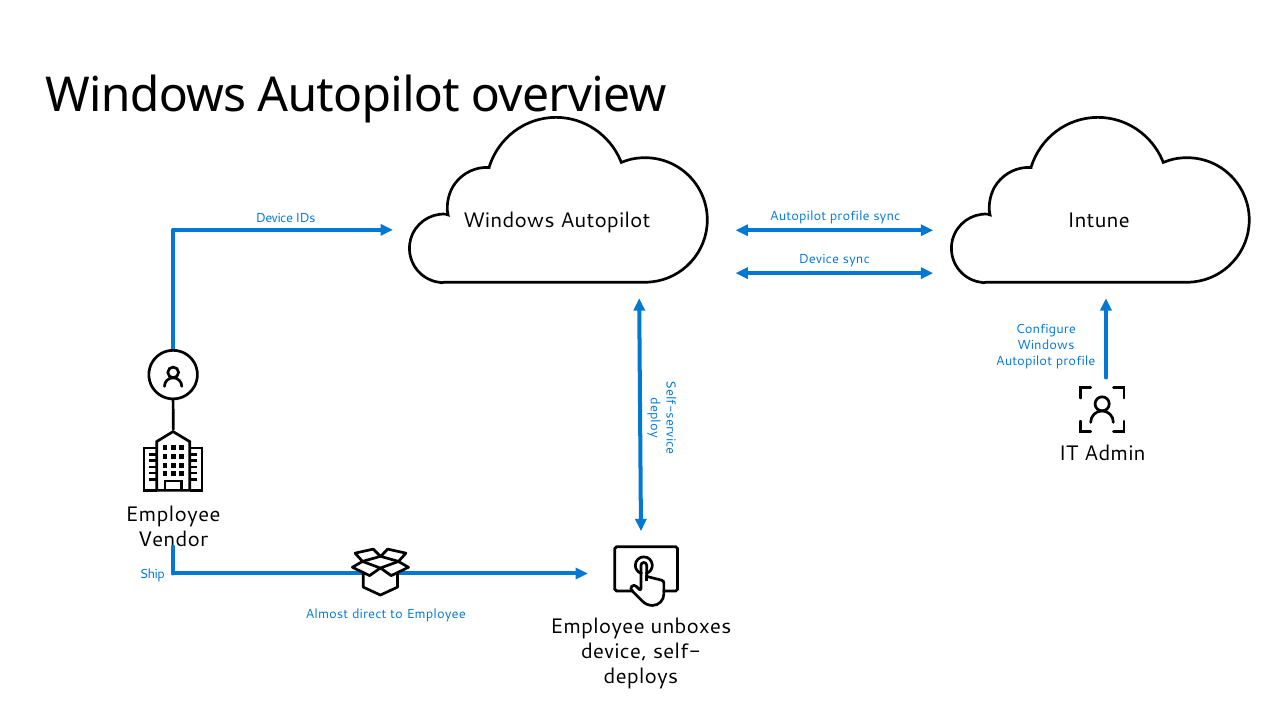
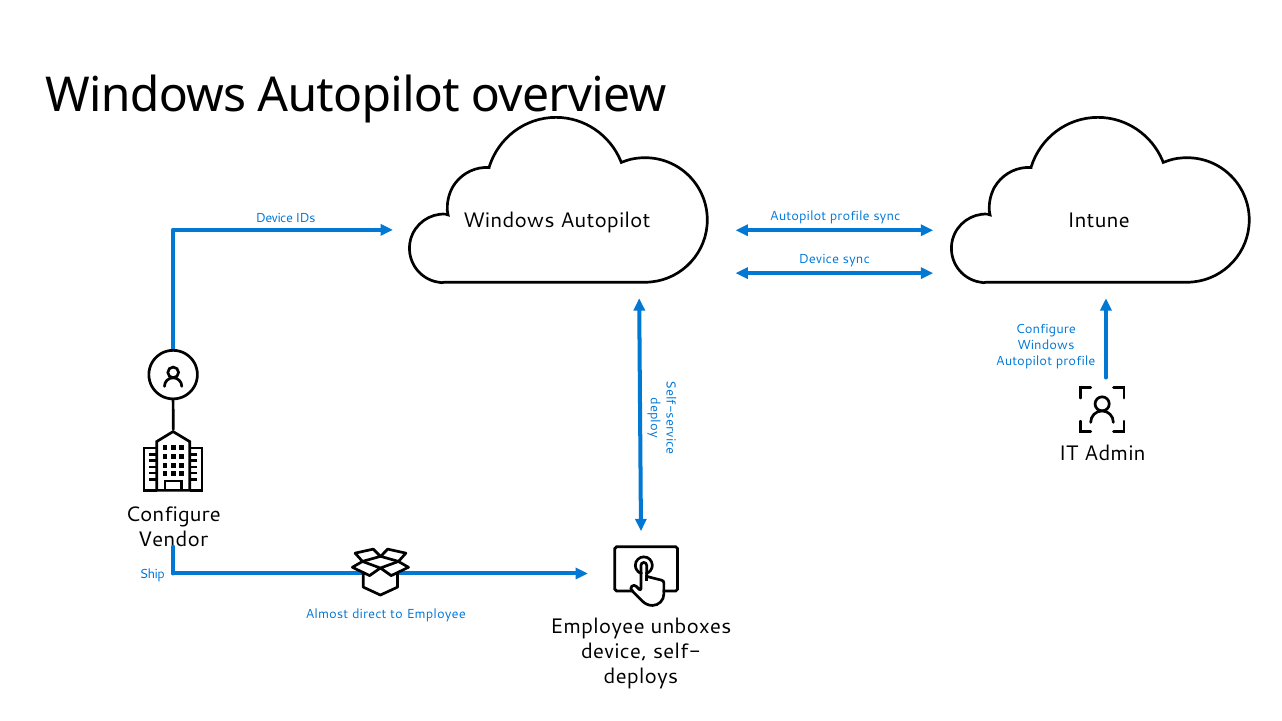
Employee at (173, 515): Employee -> Configure
